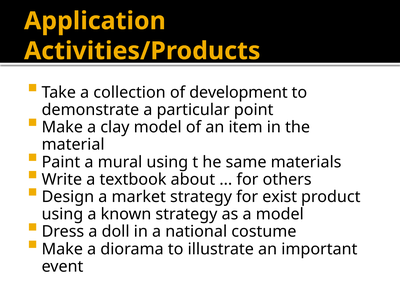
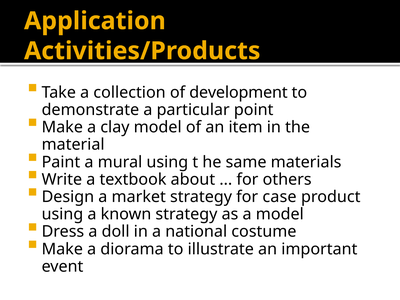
exist: exist -> case
